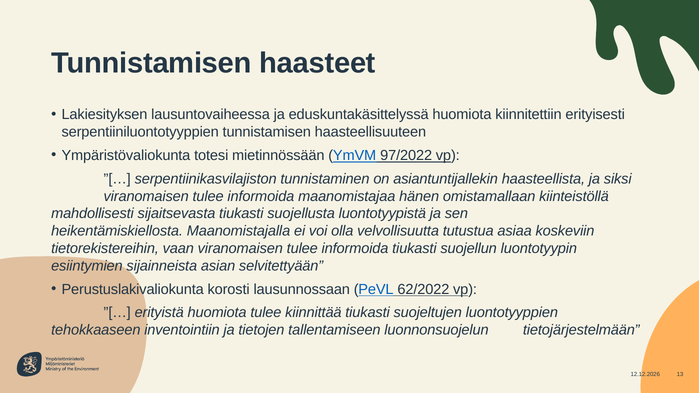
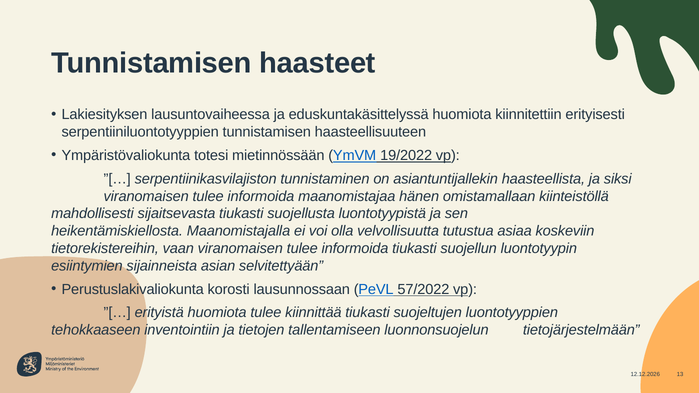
97/2022: 97/2022 -> 19/2022
62/2022: 62/2022 -> 57/2022
